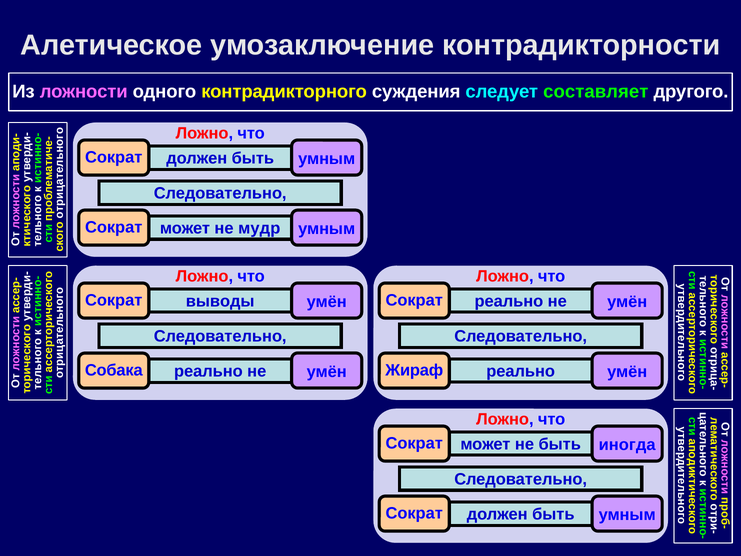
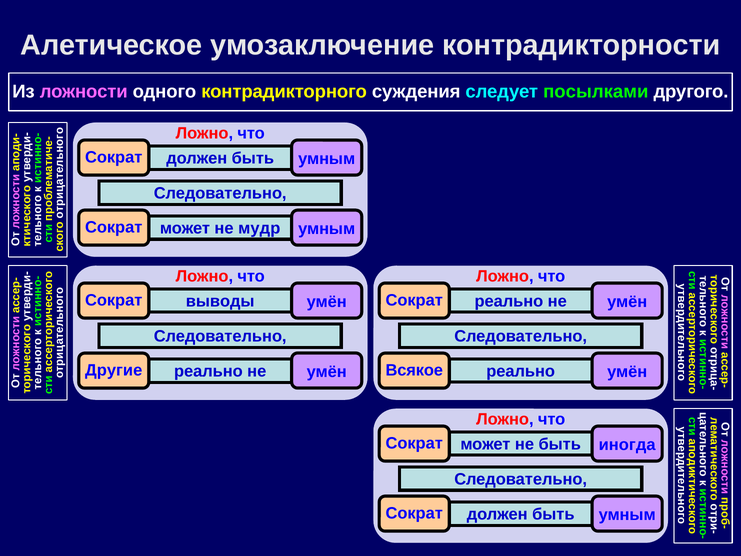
составляет: составляет -> посылками
Собака: Собака -> Другие
Жираф: Жираф -> Всякое
